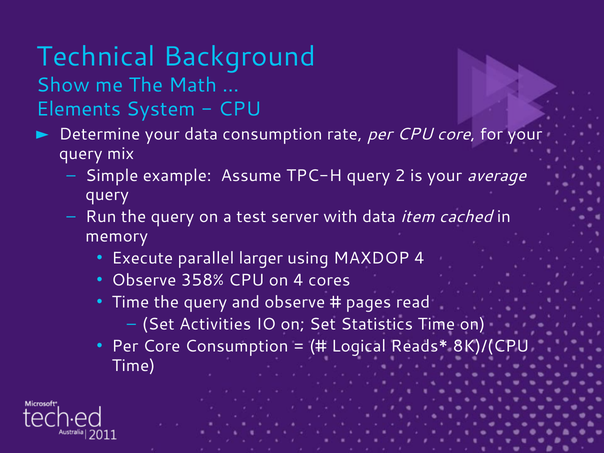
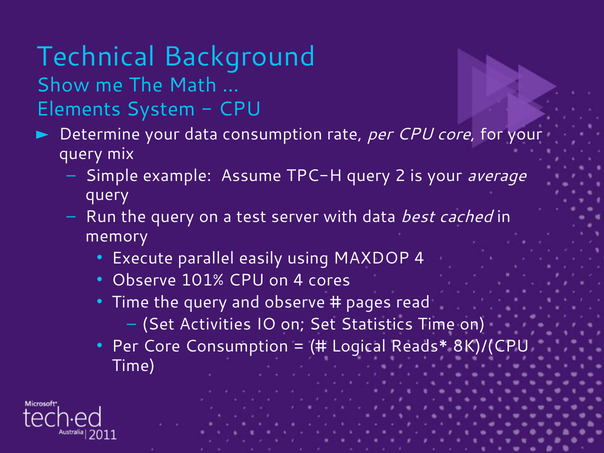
item: item -> best
larger: larger -> easily
358%: 358% -> 101%
